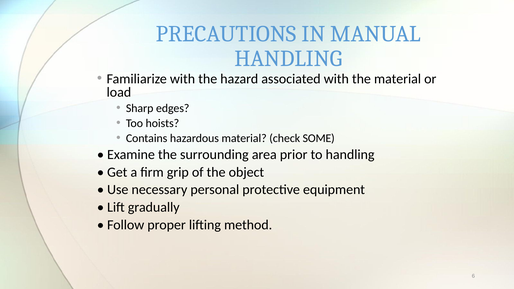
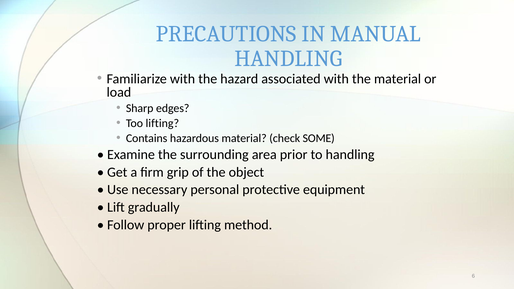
Too hoists: hoists -> lifting
